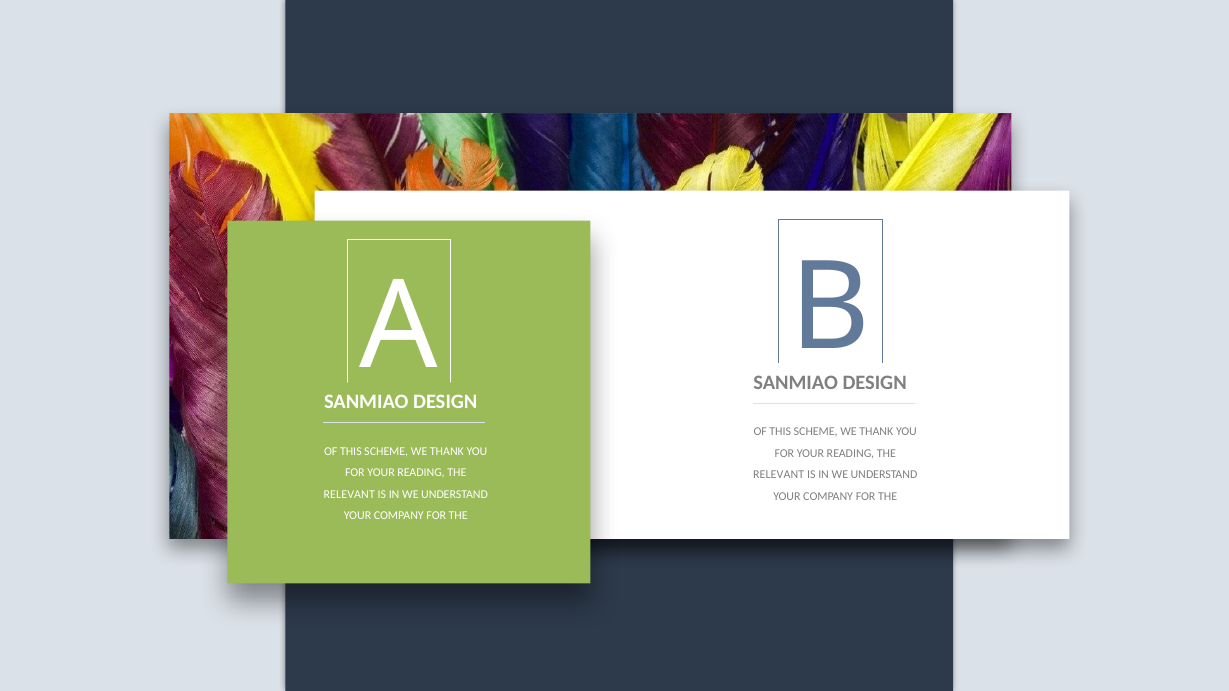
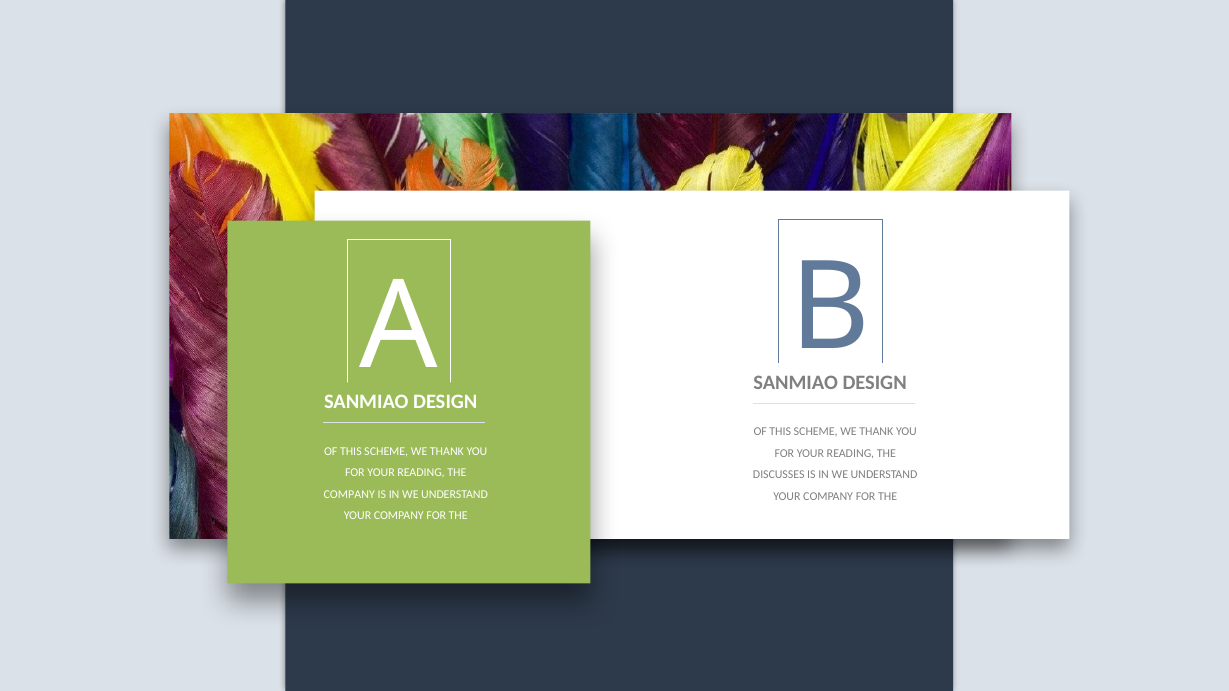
RELEVANT at (779, 475): RELEVANT -> DISCUSSES
RELEVANT at (349, 494): RELEVANT -> COMPANY
